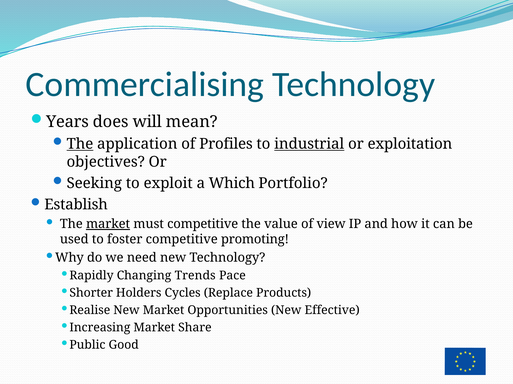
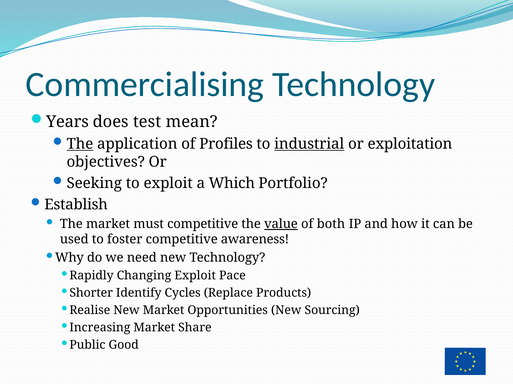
will: will -> test
market at (108, 224) underline: present -> none
value underline: none -> present
view: view -> both
promoting: promoting -> awareness
Changing Trends: Trends -> Exploit
Holders: Holders -> Identify
Effective: Effective -> Sourcing
